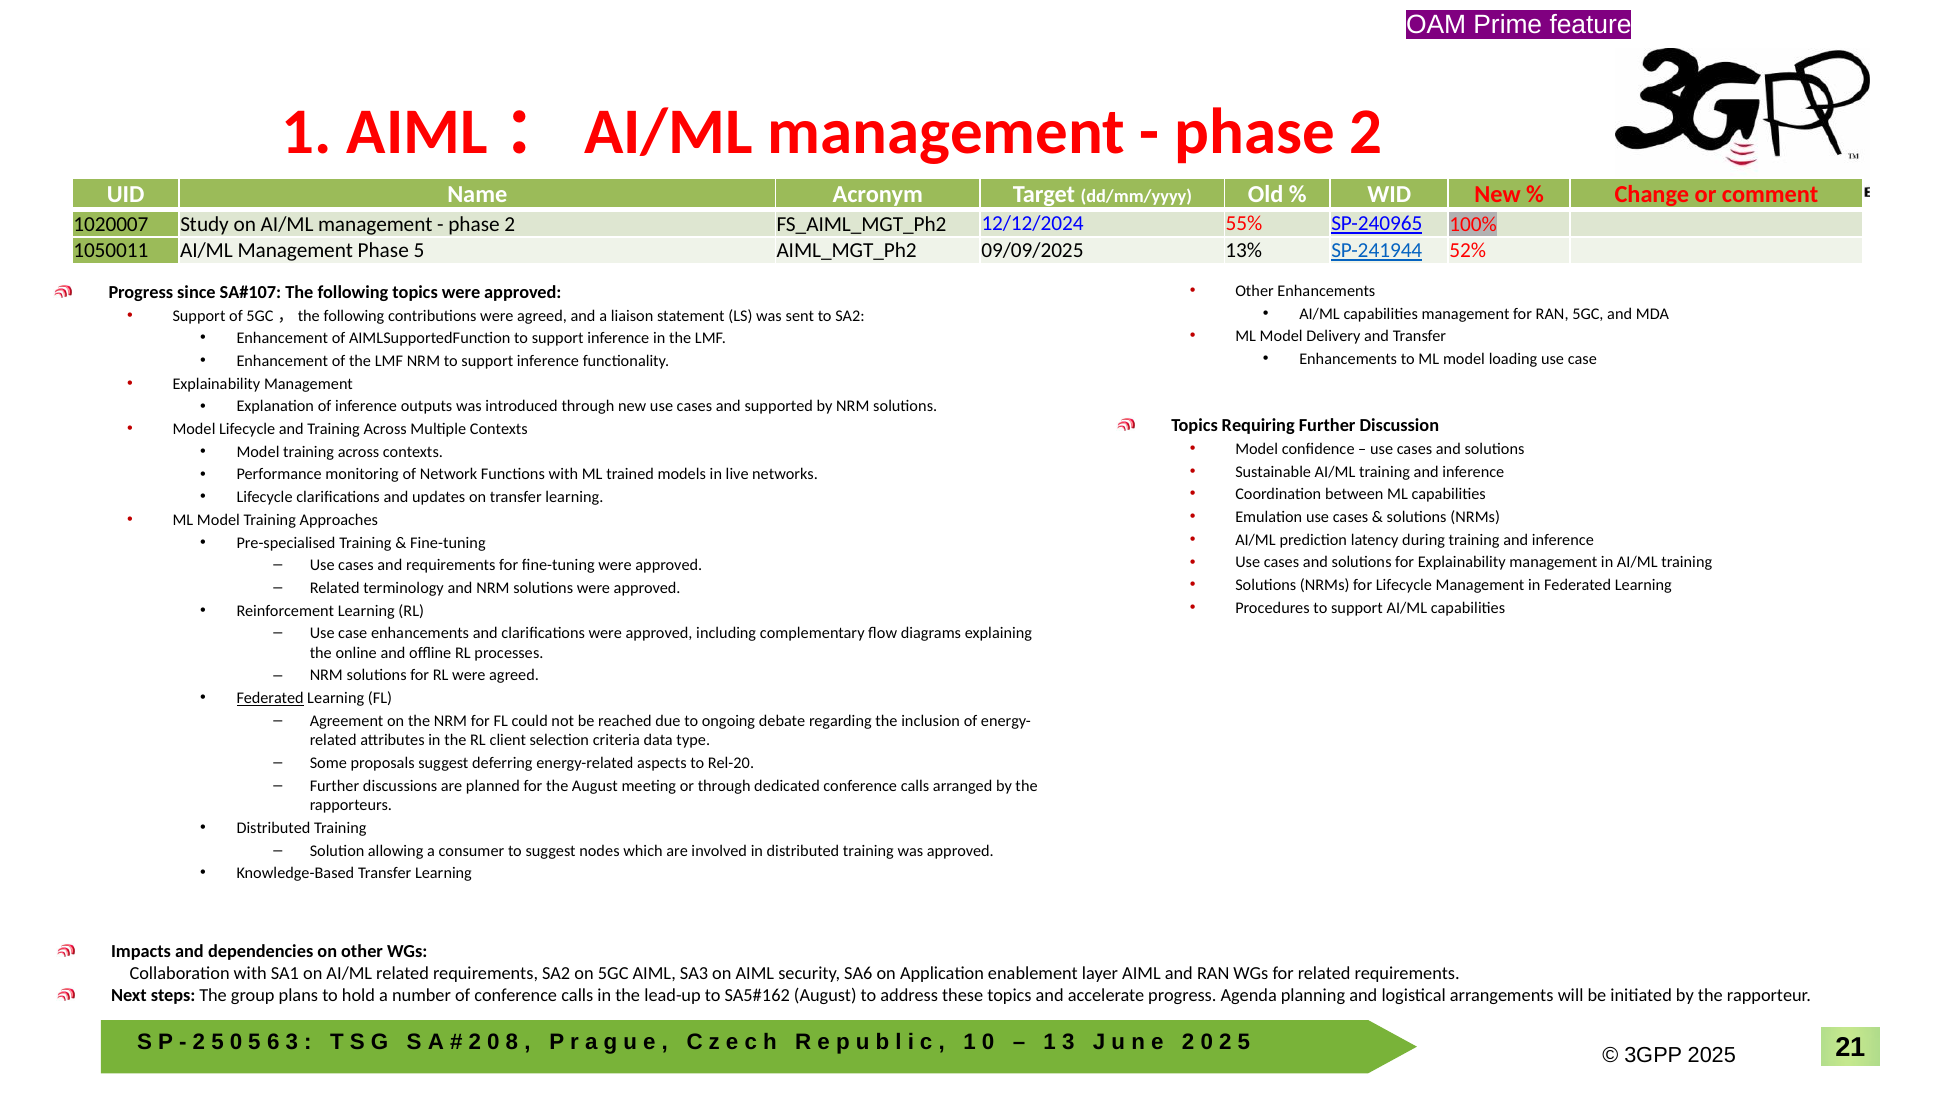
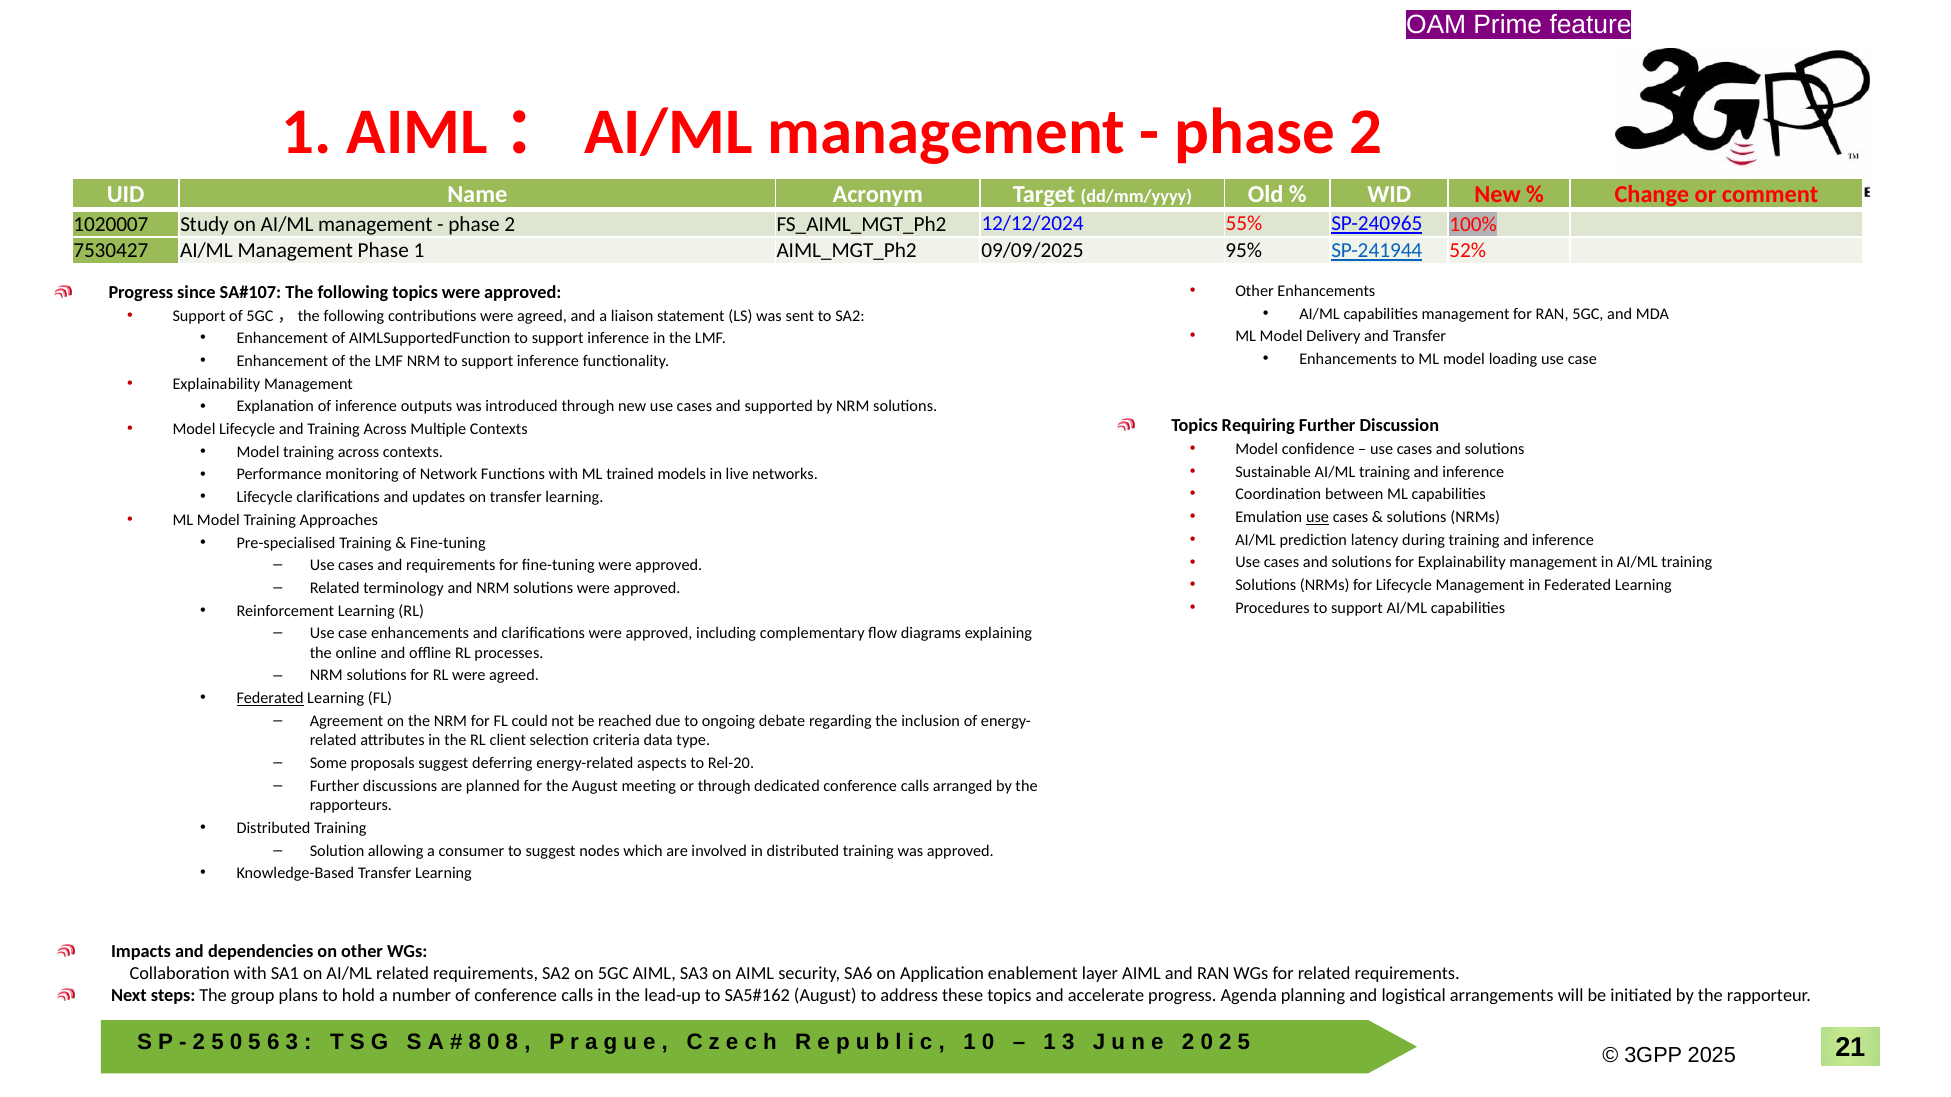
1050011: 1050011 -> 7530427
Phase 5: 5 -> 1
13%: 13% -> 95%
use at (1318, 517) underline: none -> present
2 at (475, 1042): 2 -> 8
